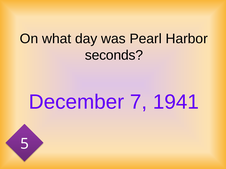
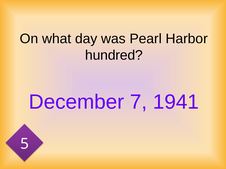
seconds: seconds -> hundred
